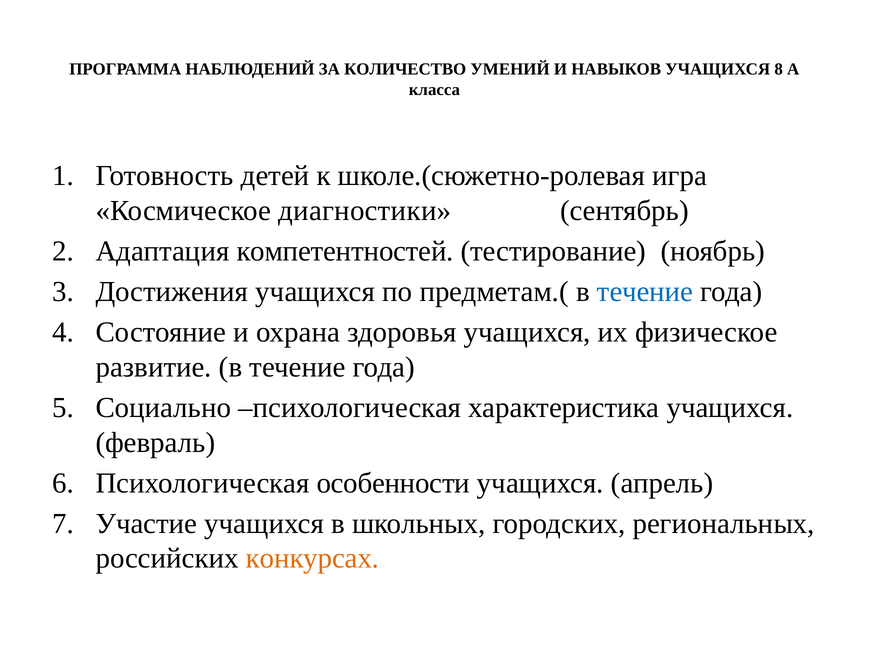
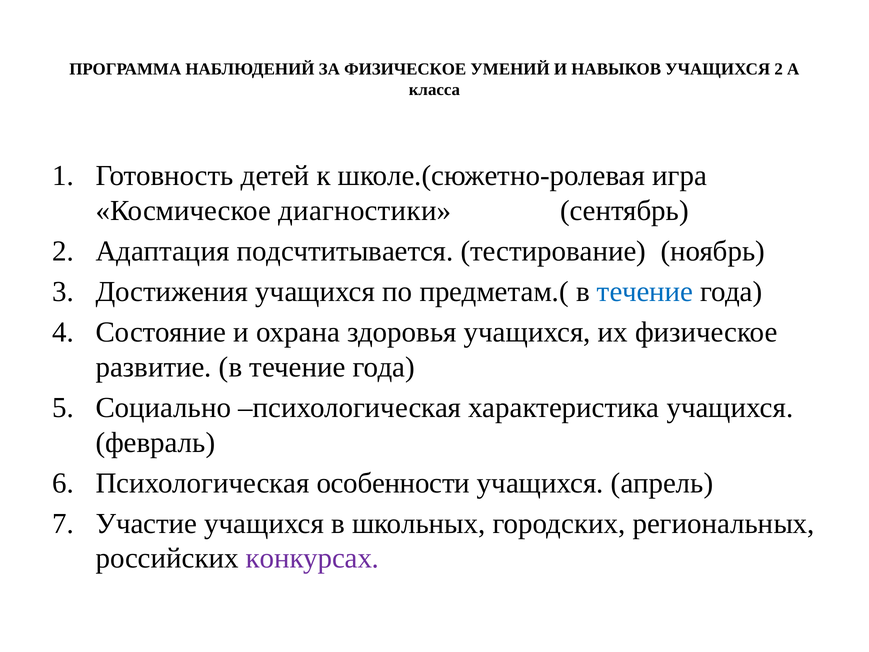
ЗА КОЛИЧЕСТВО: КОЛИЧЕСТВО -> ФИЗИЧЕСКОЕ
УЧАЩИХСЯ 8: 8 -> 2
компетентностей: компетентностей -> подсчтитывается
конкурсах colour: orange -> purple
